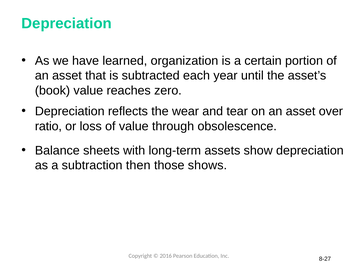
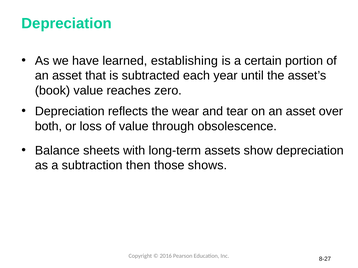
organization: organization -> establishing
ratio: ratio -> both
